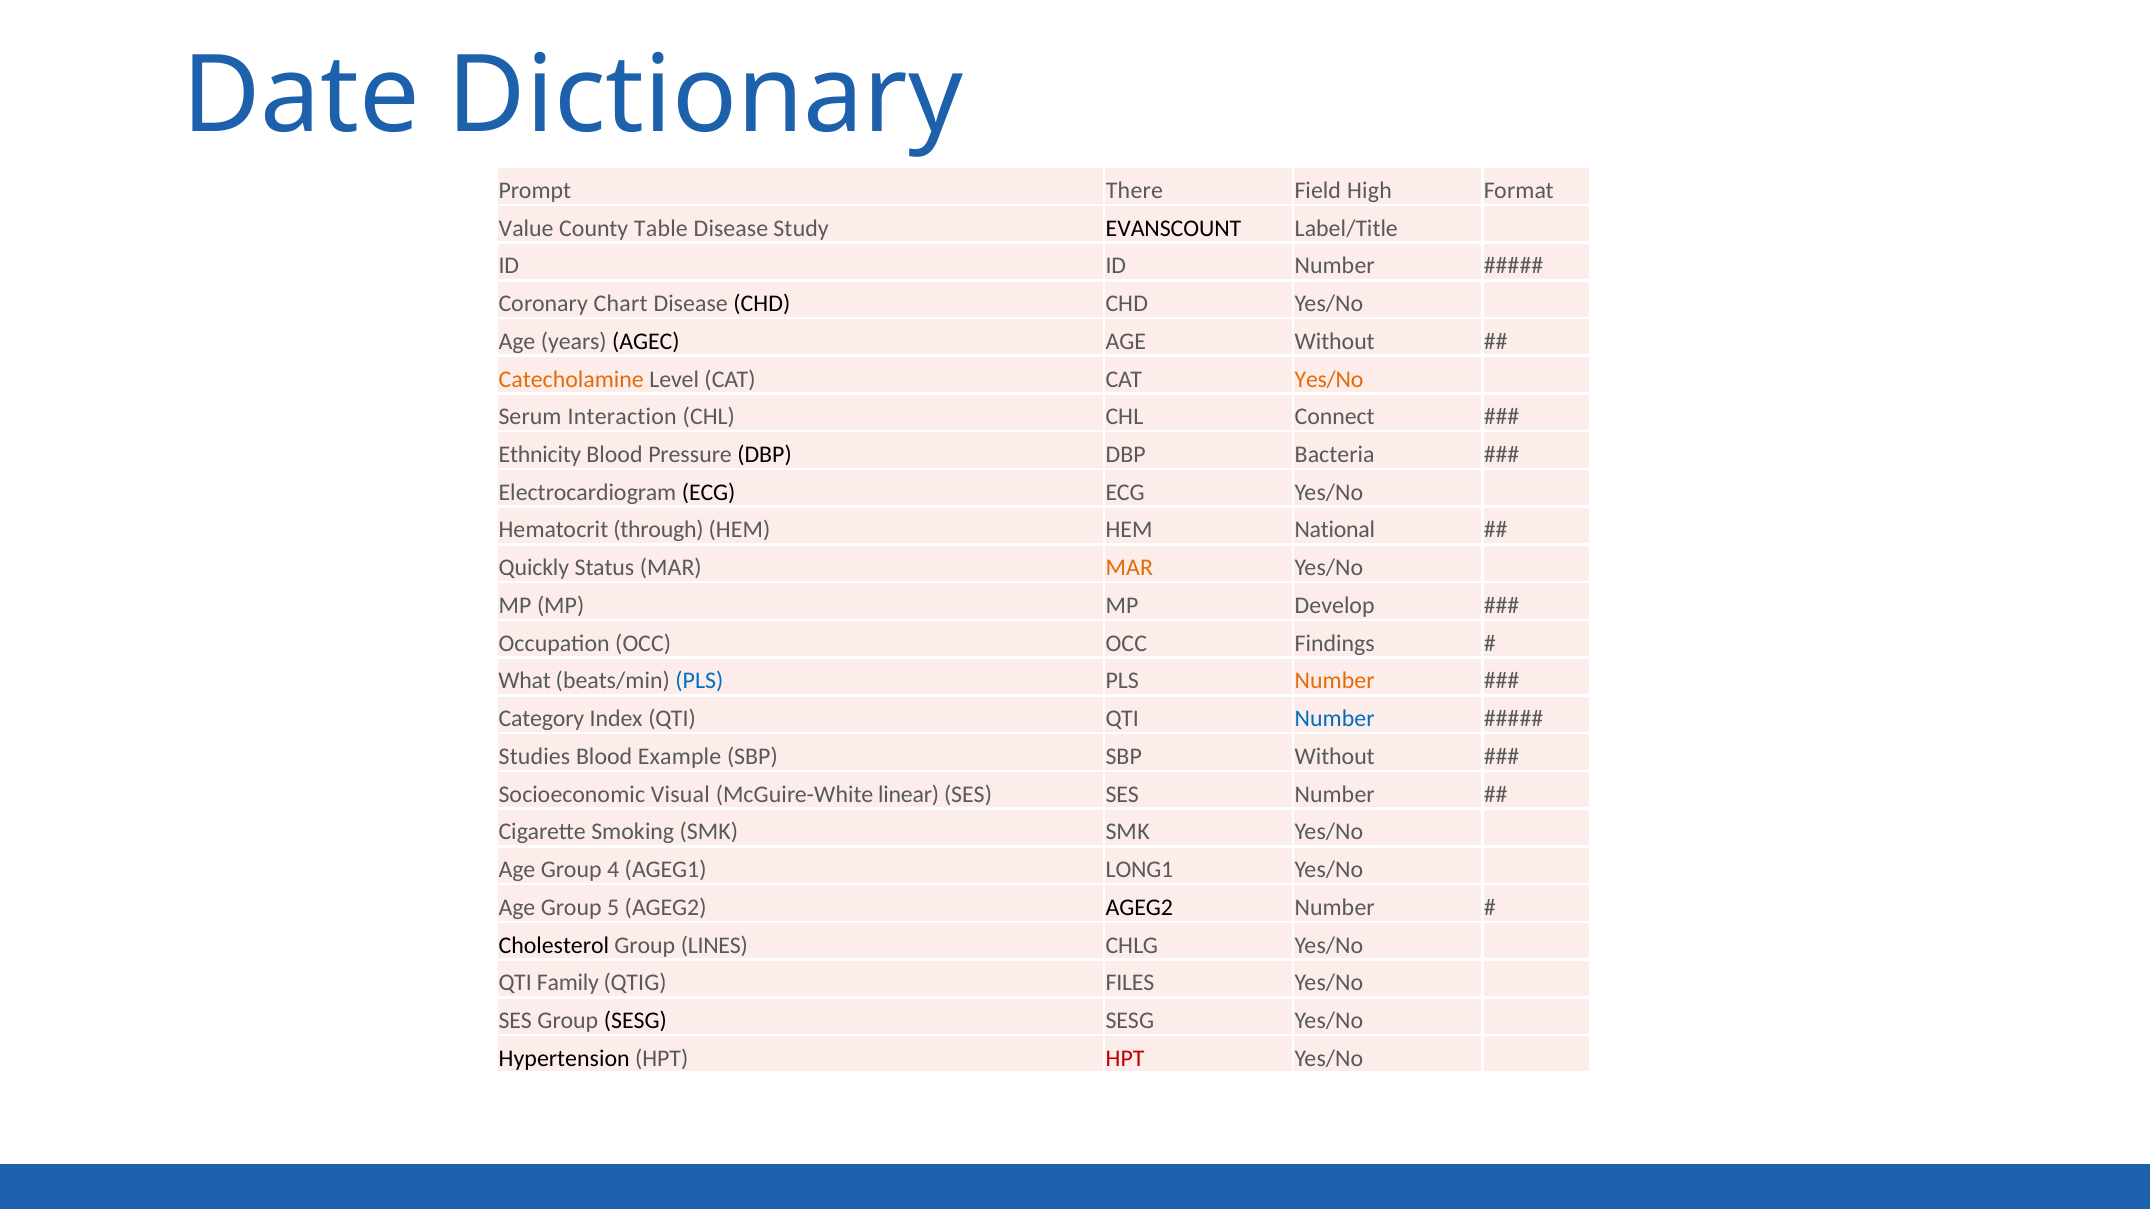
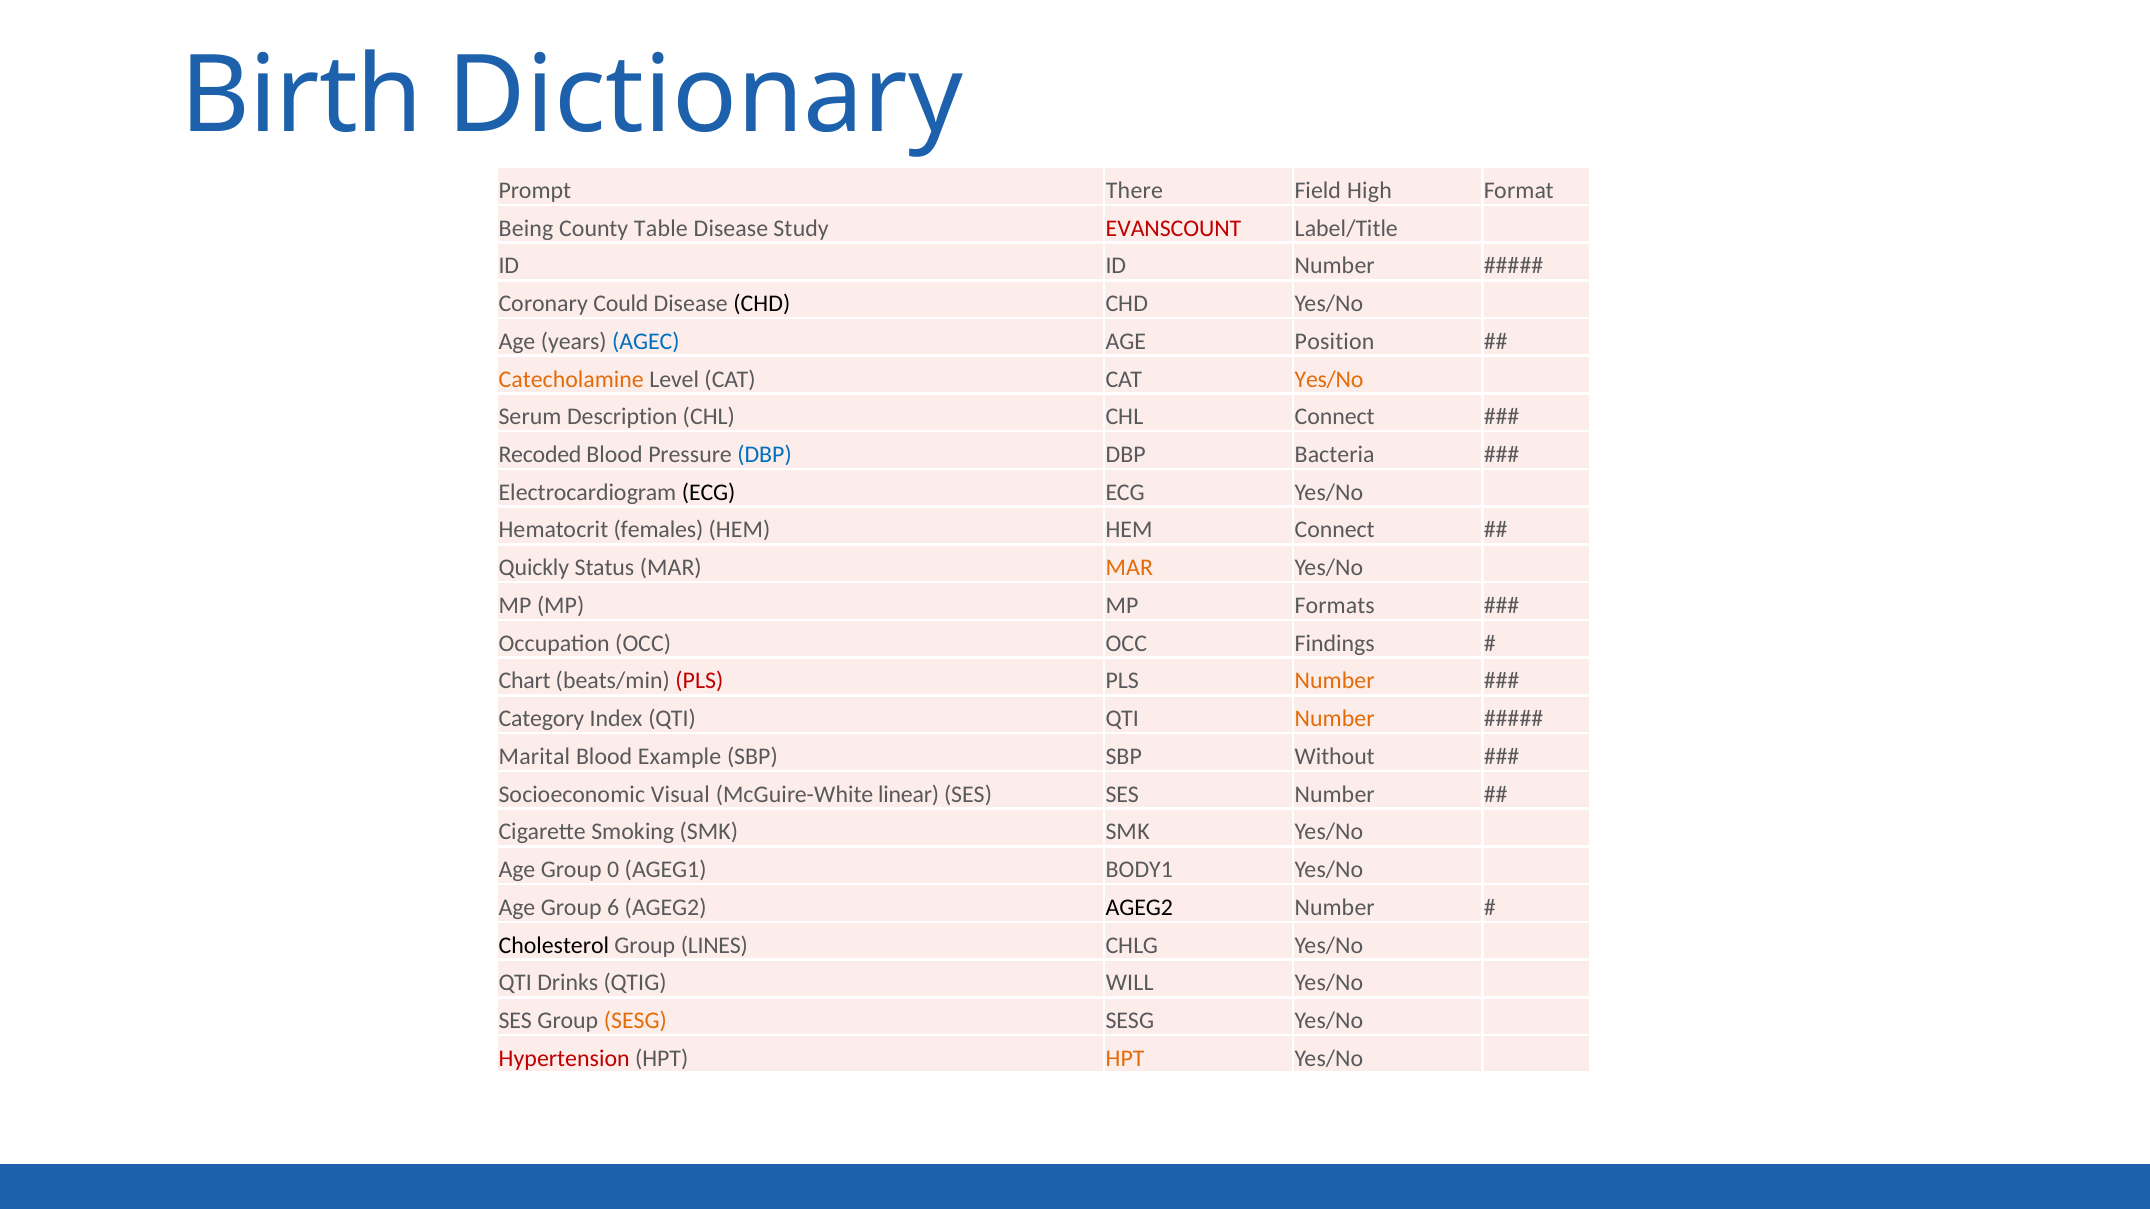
Date: Date -> Birth
Value: Value -> Being
EVANSCOUNT colour: black -> red
Chart: Chart -> Could
AGEC colour: black -> blue
AGE Without: Without -> Position
Interaction: Interaction -> Description
Ethnicity: Ethnicity -> Recoded
DBP at (765, 455) colour: black -> blue
through: through -> females
HEM National: National -> Connect
Develop: Develop -> Formats
What: What -> Chart
PLS at (699, 681) colour: blue -> red
Number at (1335, 719) colour: blue -> orange
Studies: Studies -> Marital
4: 4 -> 0
LONG1: LONG1 -> BODY1
5: 5 -> 6
Family: Family -> Drinks
FILES: FILES -> WILL
SESG at (635, 1021) colour: black -> orange
Hypertension colour: black -> red
HPT at (1125, 1059) colour: red -> orange
